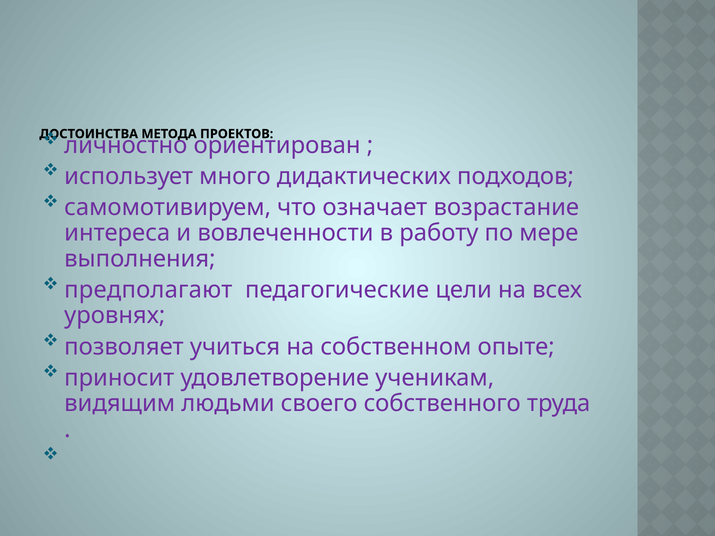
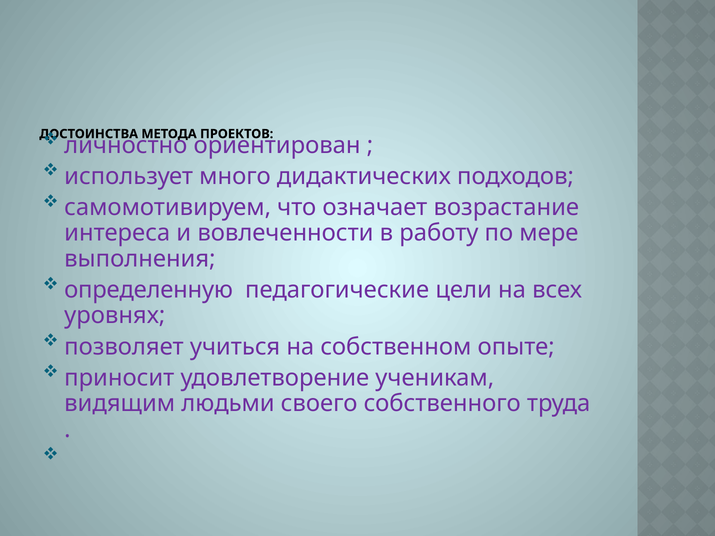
предполагают: предполагают -> определенную
